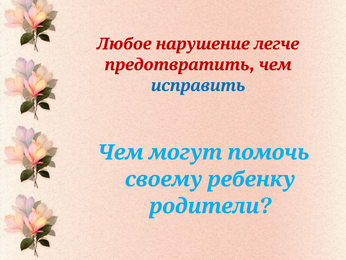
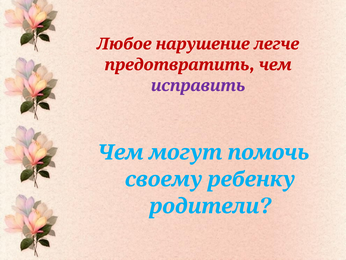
исправить colour: blue -> purple
